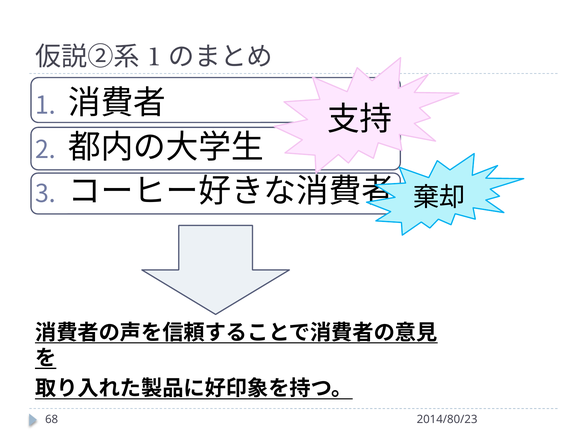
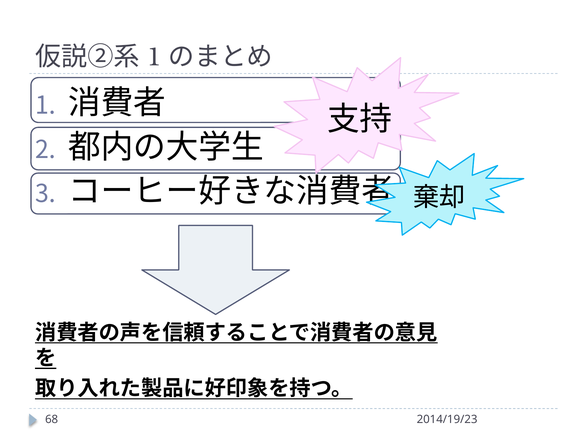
2014/80/23: 2014/80/23 -> 2014/19/23
